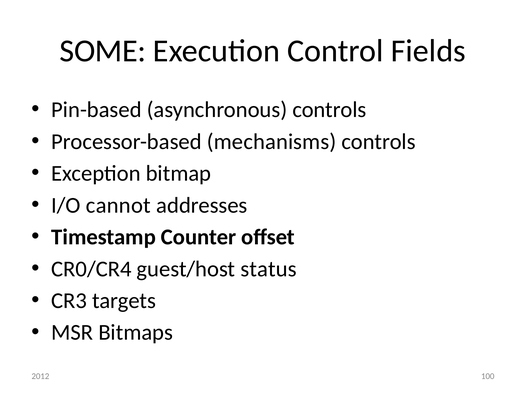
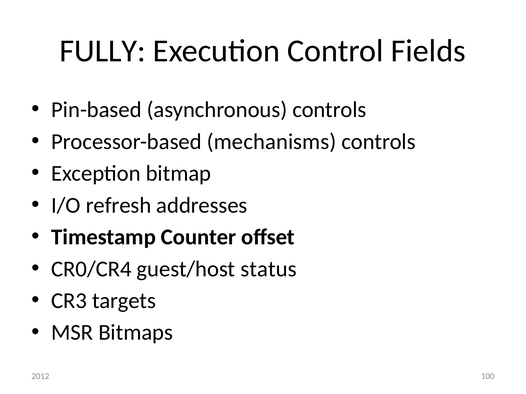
SOME: SOME -> FULLY
cannot: cannot -> refresh
